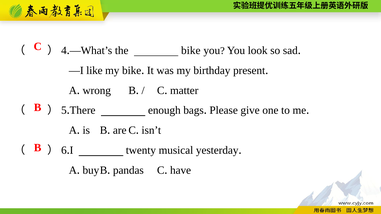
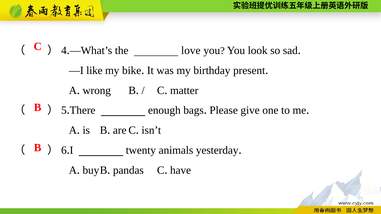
the bike: bike -> love
musical: musical -> animals
